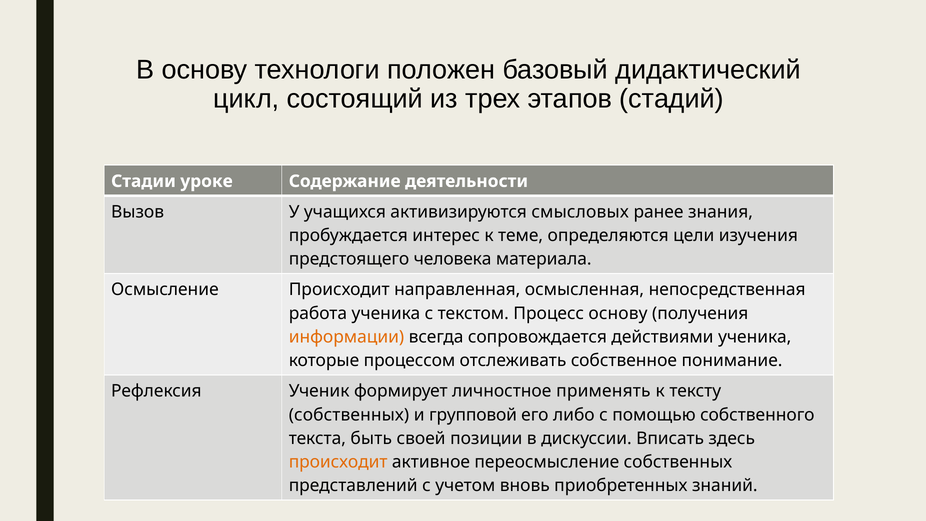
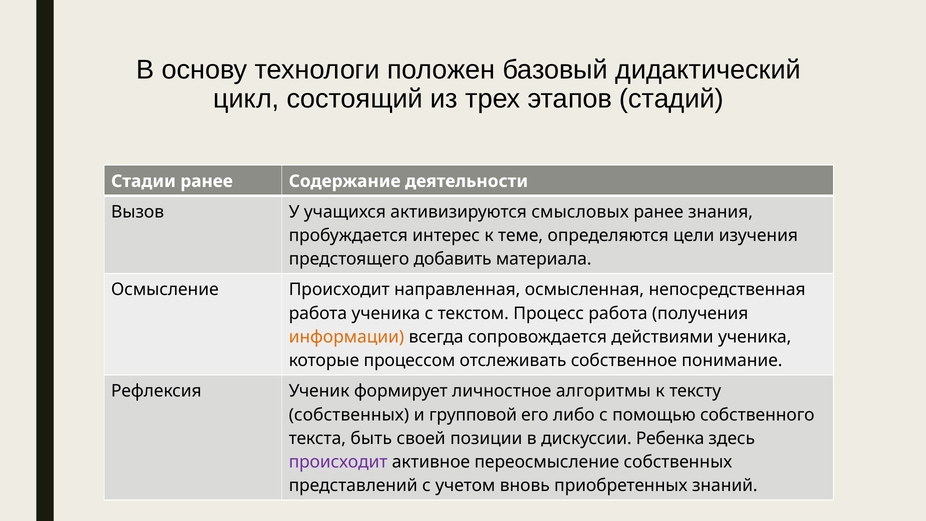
Стадии уроке: уроке -> ранее
человека: человека -> добавить
Процесс основу: основу -> работа
применять: применять -> алгоритмы
Вписать: Вписать -> Ребенка
происходит at (338, 462) colour: orange -> purple
